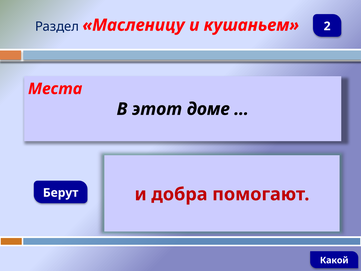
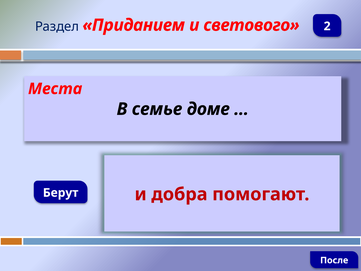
Масленицу: Масленицу -> Приданием
кушаньем: кушаньем -> светового
этот: этот -> семье
Какой: Какой -> После
